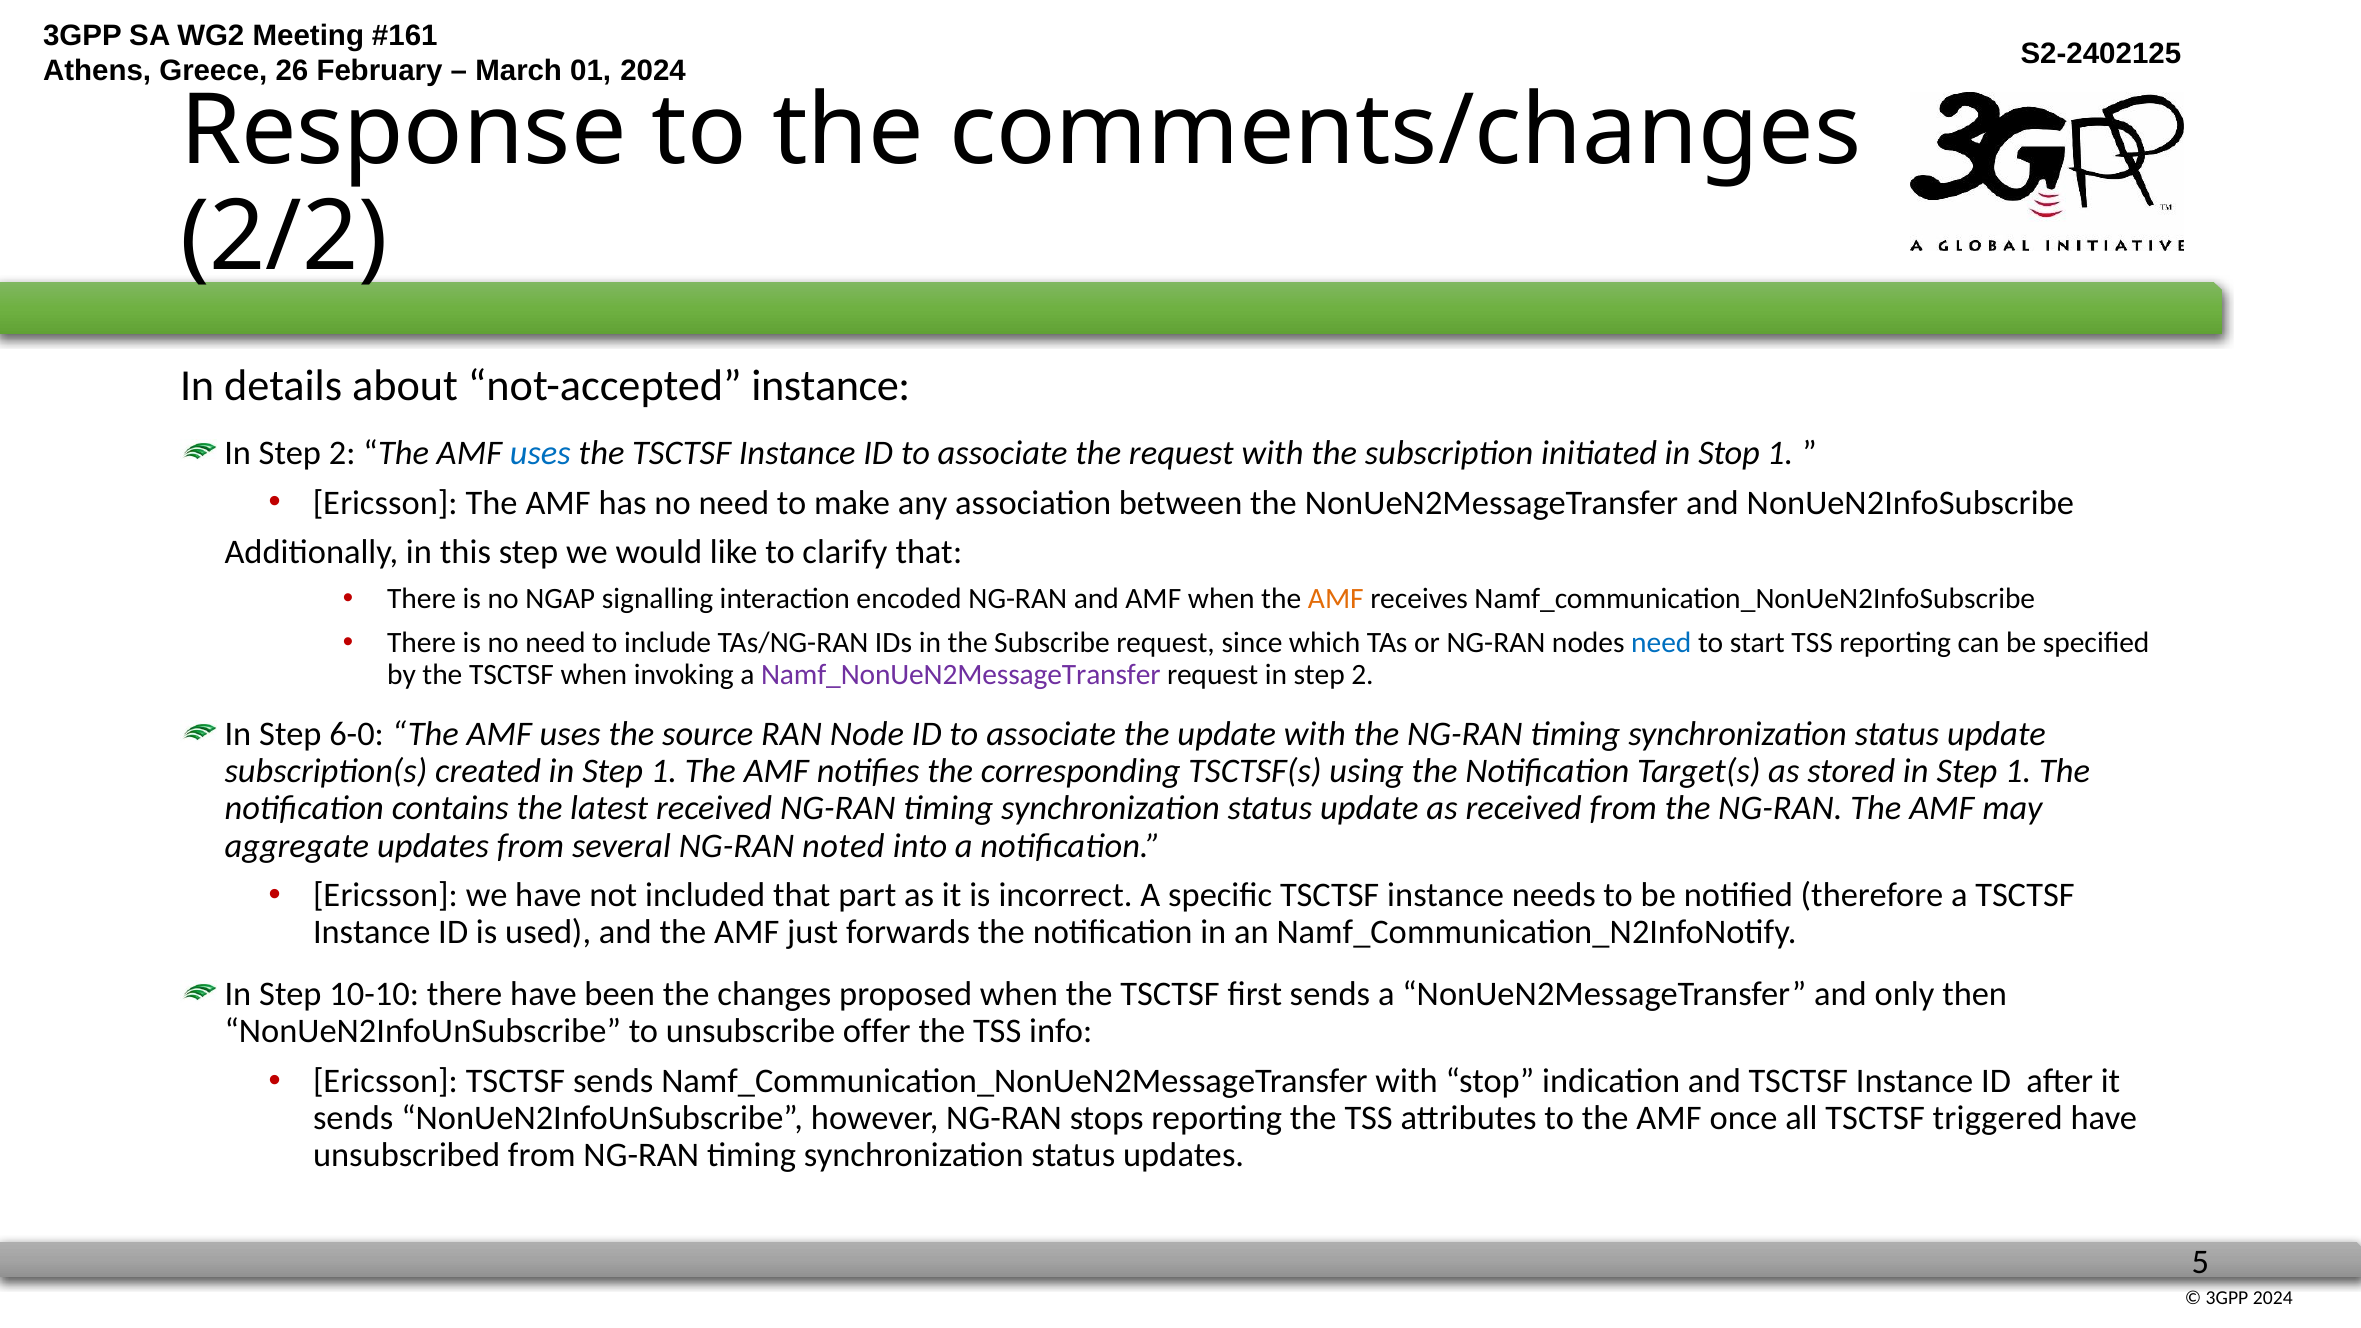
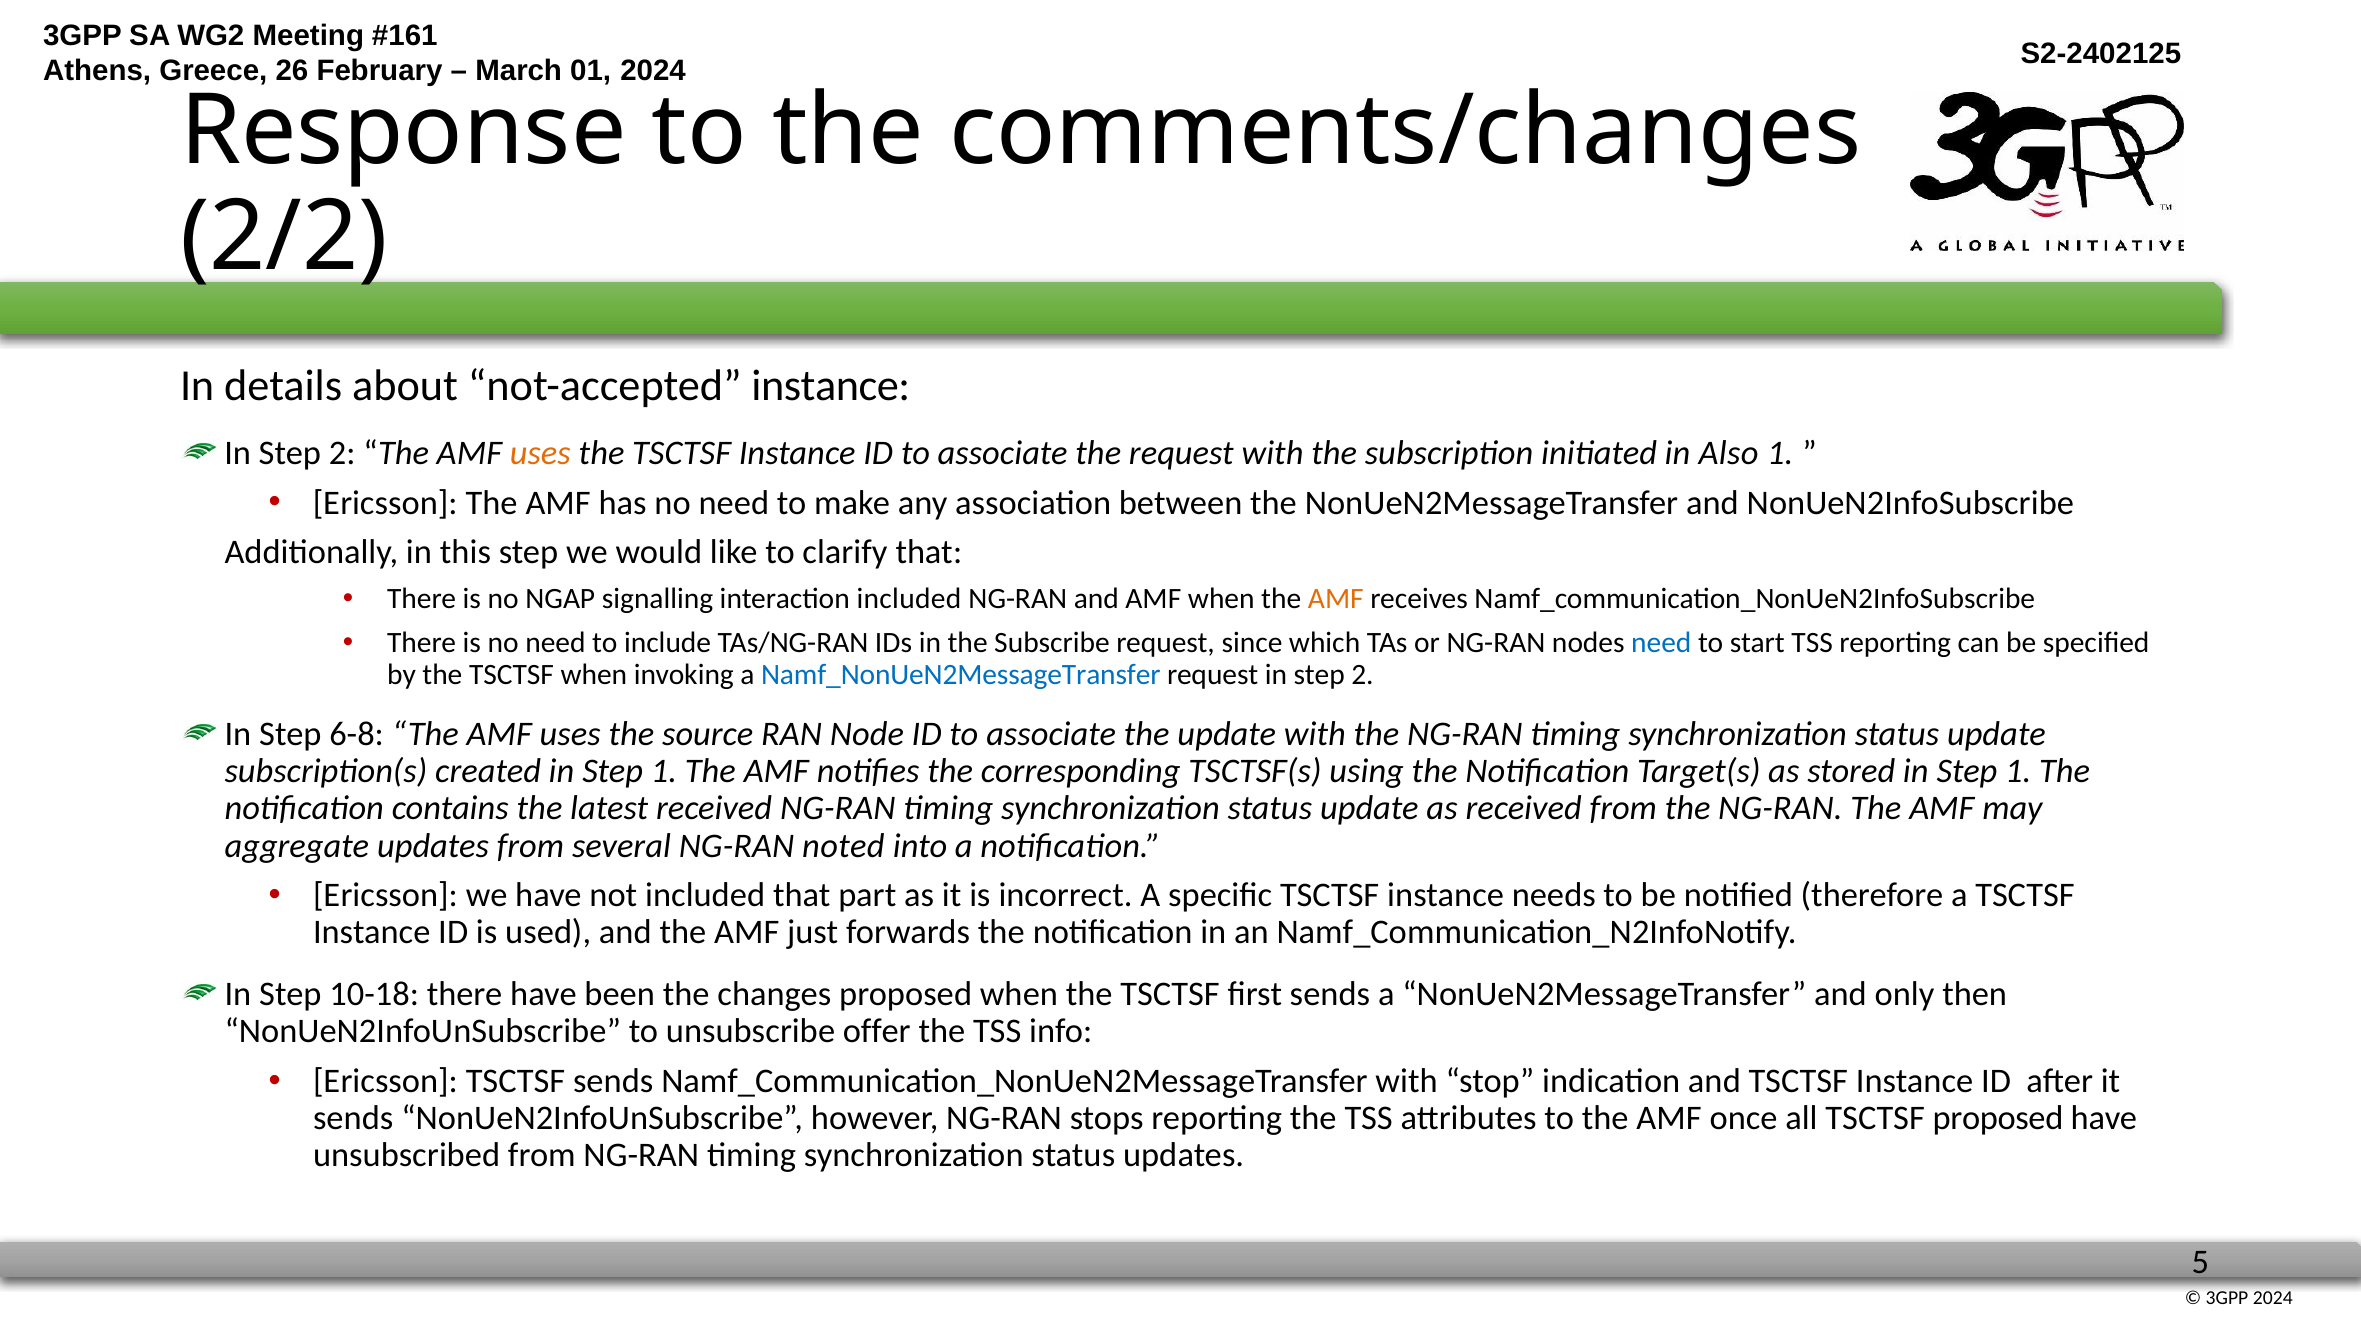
uses at (540, 453) colour: blue -> orange
in Stop: Stop -> Also
interaction encoded: encoded -> included
Namf_NonUeN2MessageTransfer colour: purple -> blue
6-0: 6-0 -> 6-8
10-10: 10-10 -> 10-18
TSCTSF triggered: triggered -> proposed
